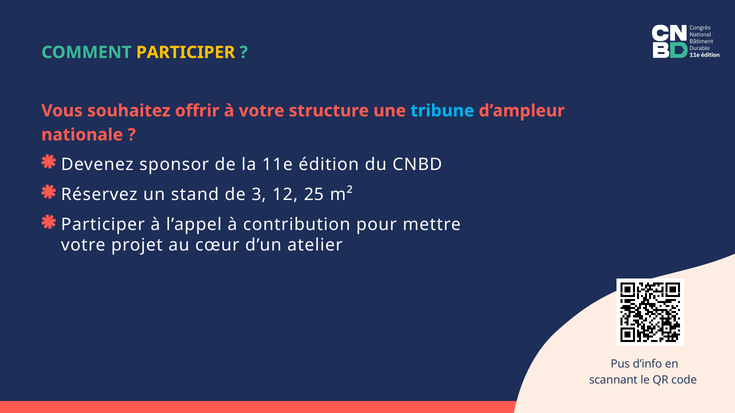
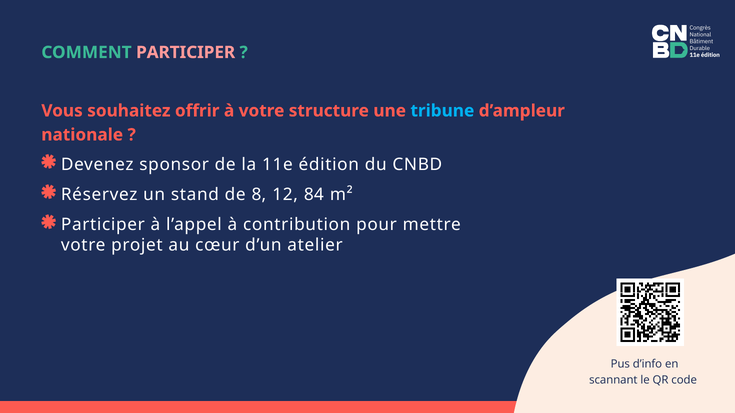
PARTICIPER at (186, 52) colour: yellow -> pink
3: 3 -> 8
25: 25 -> 84
